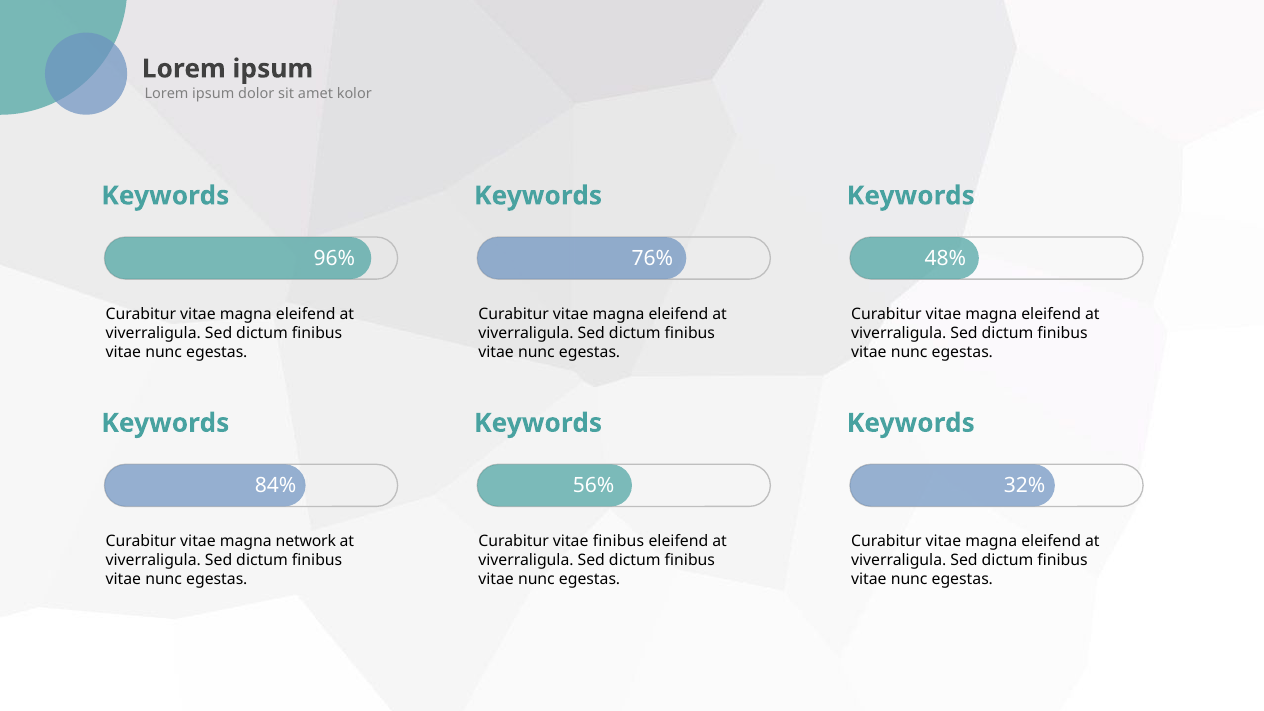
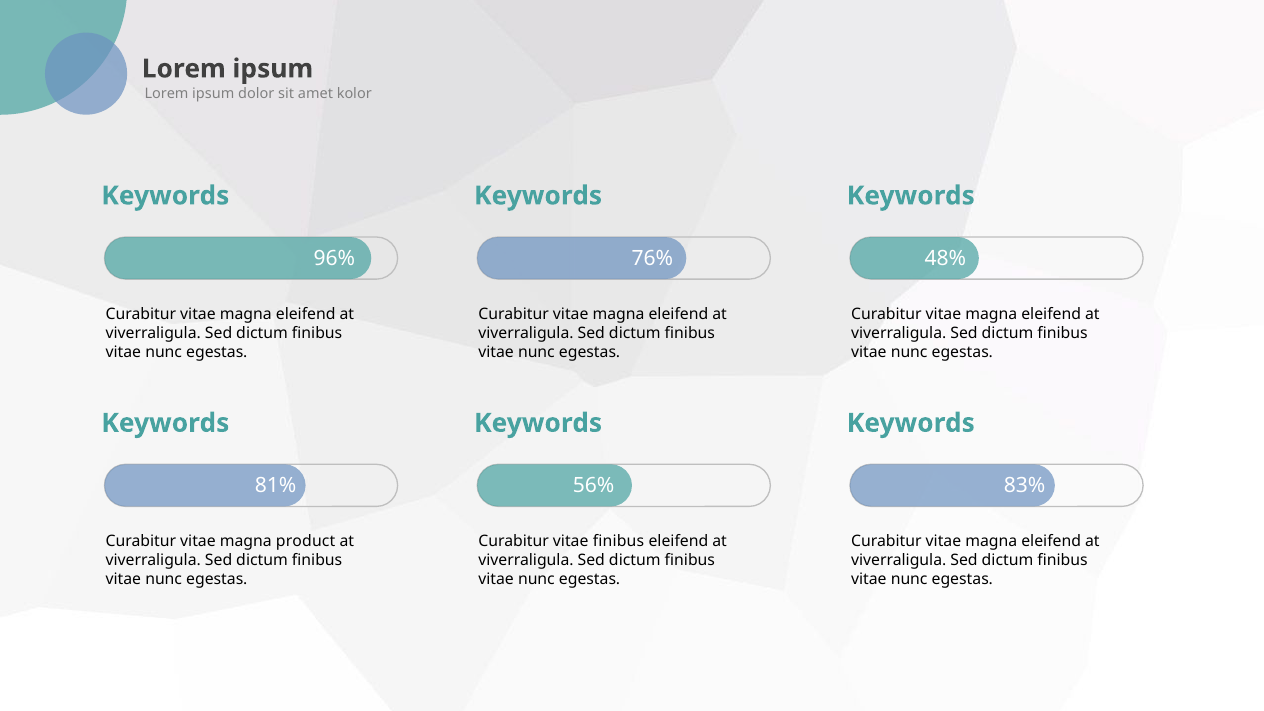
84%: 84% -> 81%
32%: 32% -> 83%
network: network -> product
